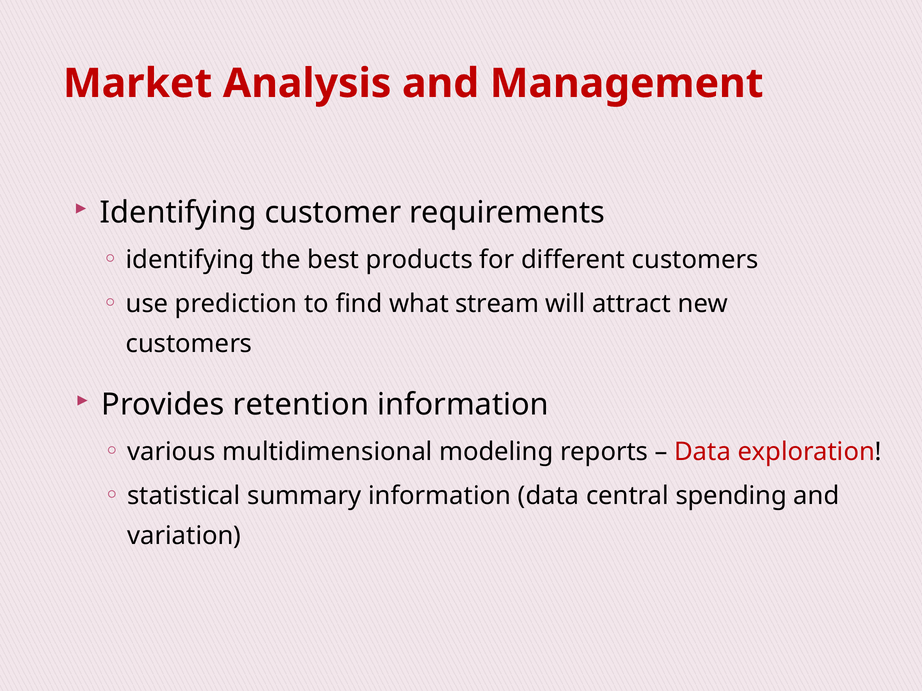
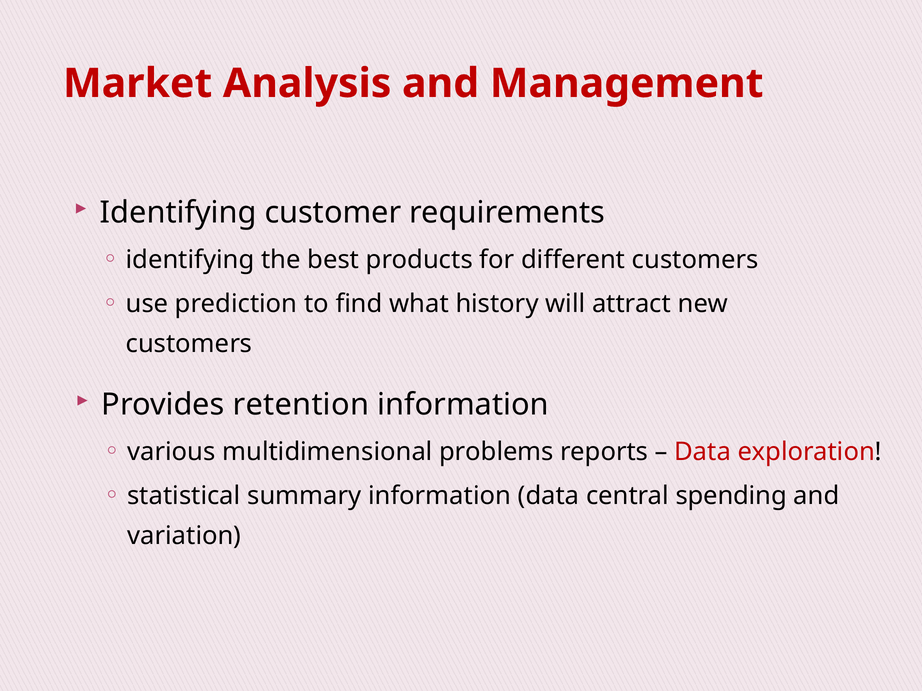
stream: stream -> history
modeling: modeling -> problems
